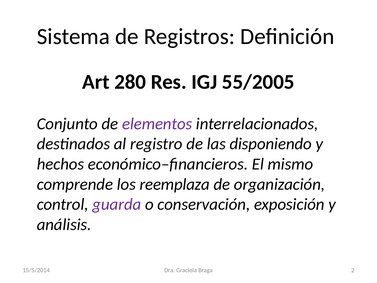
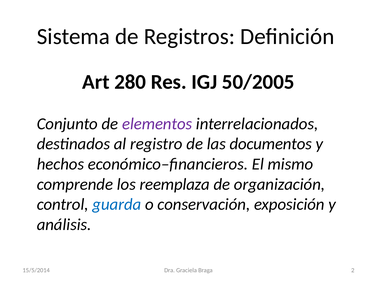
55/2005: 55/2005 -> 50/2005
disponiendo: disponiendo -> documentos
guarda colour: purple -> blue
